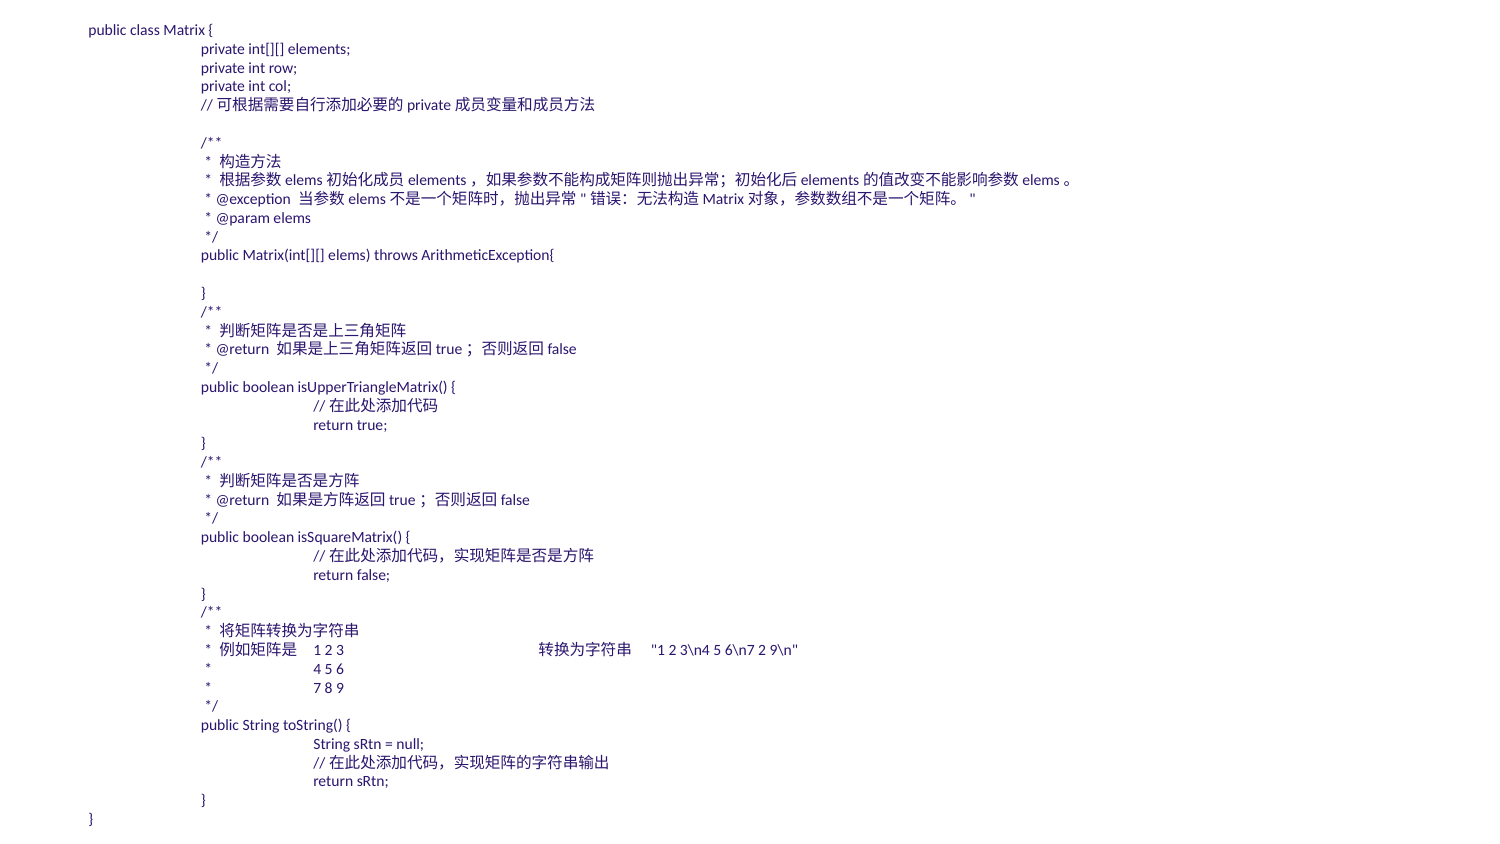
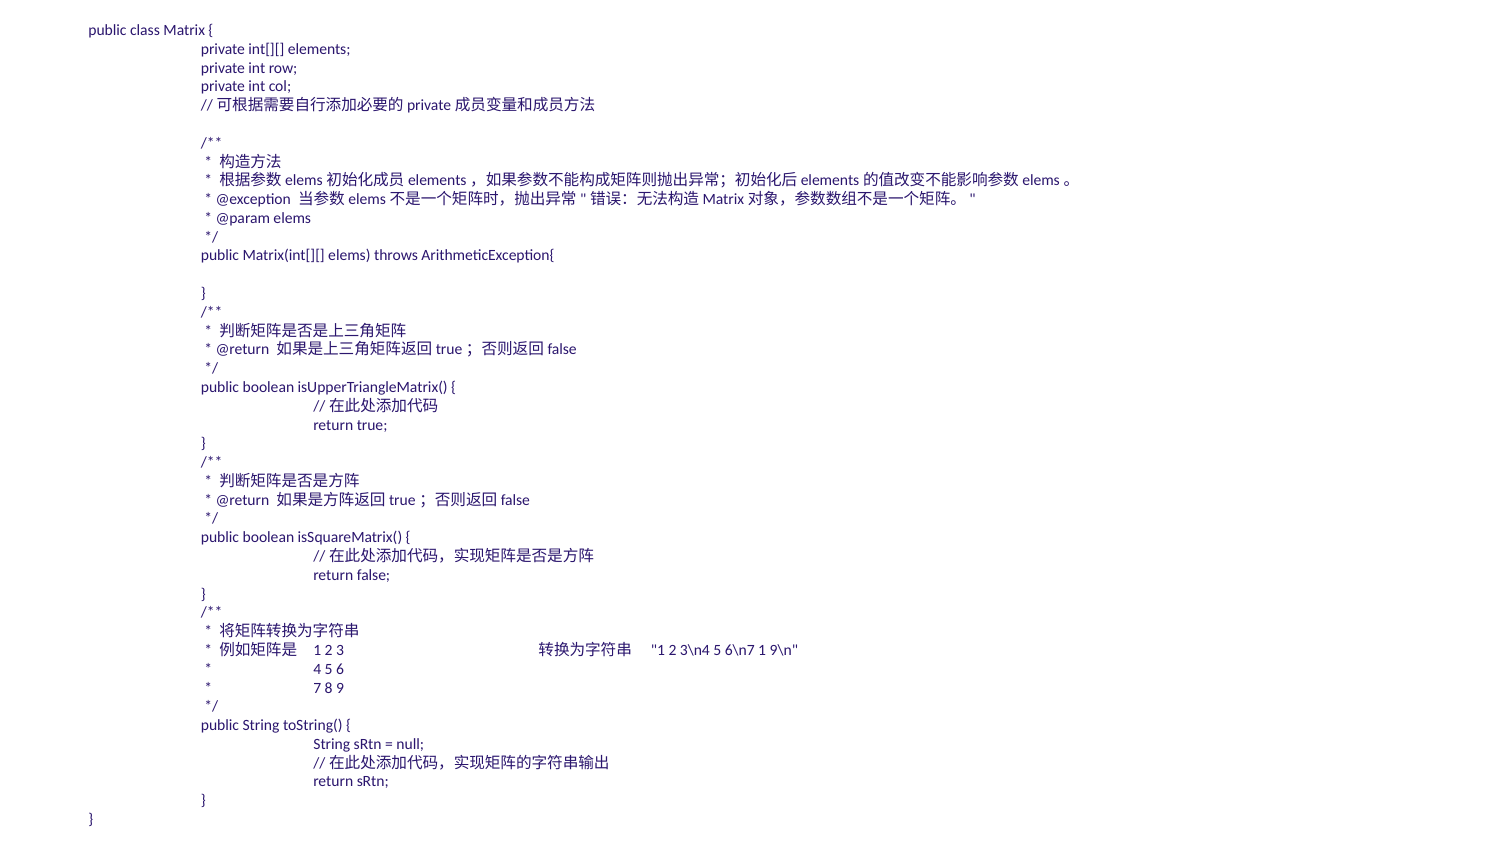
6\n7 2: 2 -> 1
